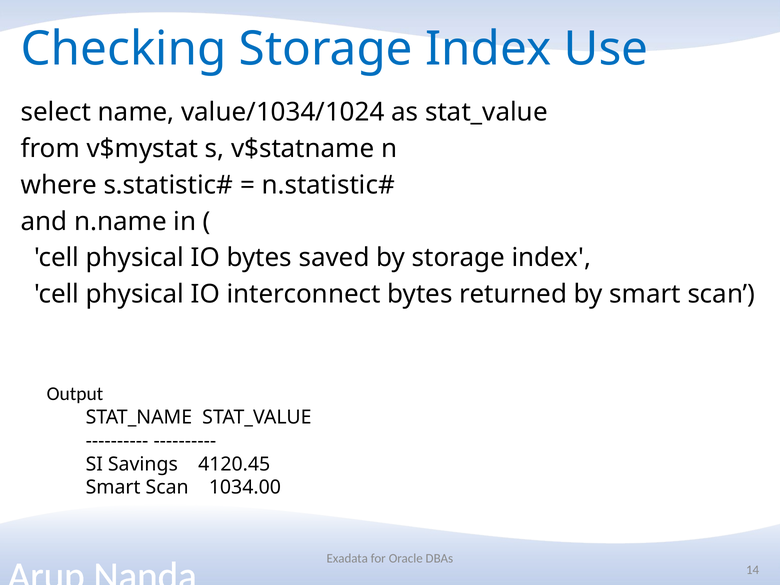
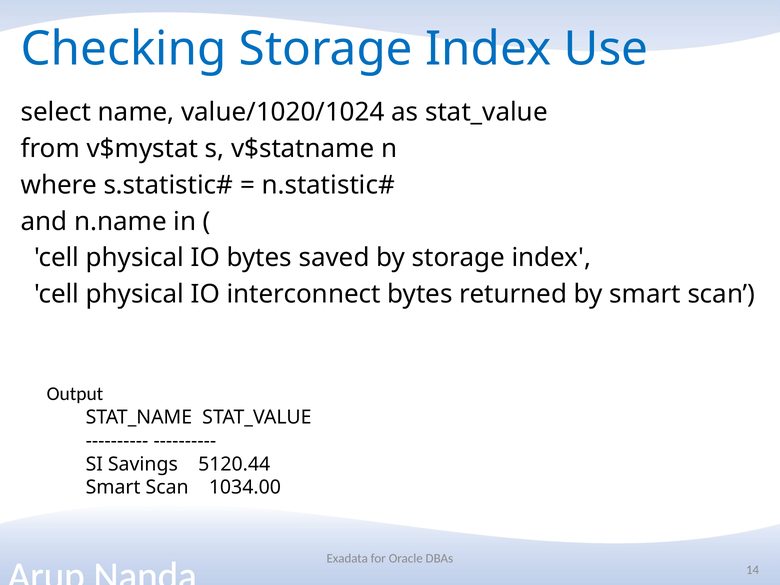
value/1034/1024: value/1034/1024 -> value/1020/1024
4120.45: 4120.45 -> 5120.44
